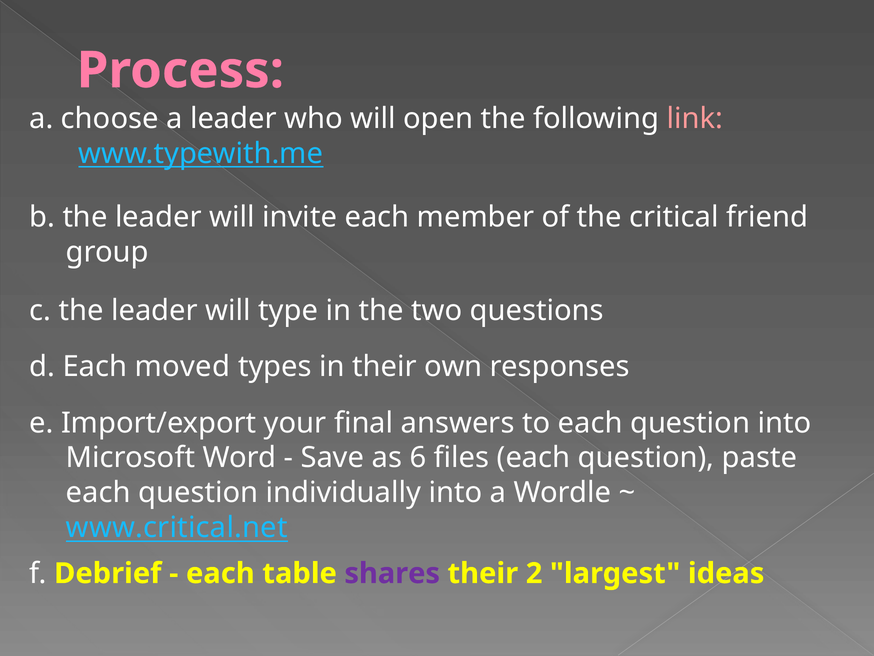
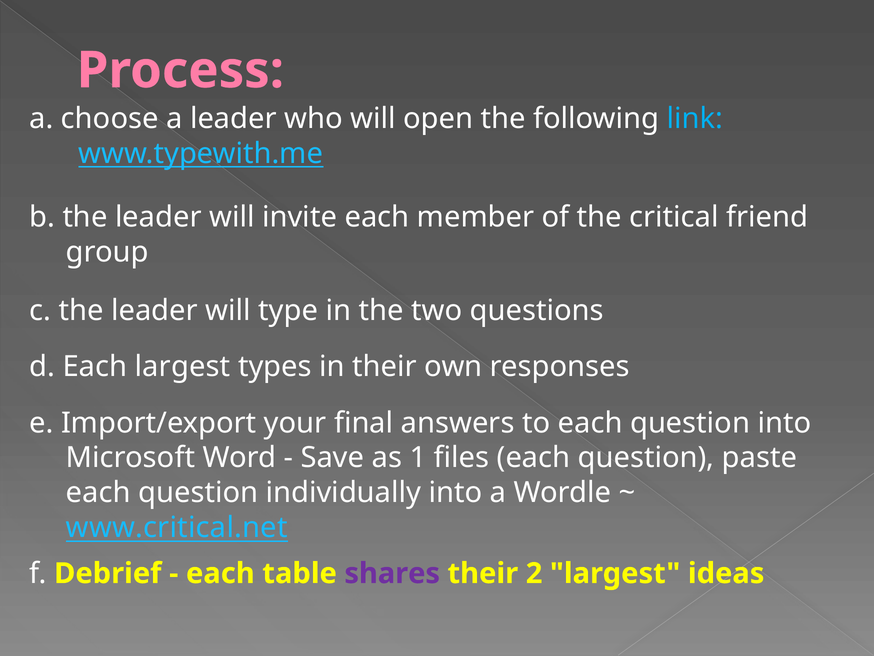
link colour: pink -> light blue
Each moved: moved -> largest
6: 6 -> 1
